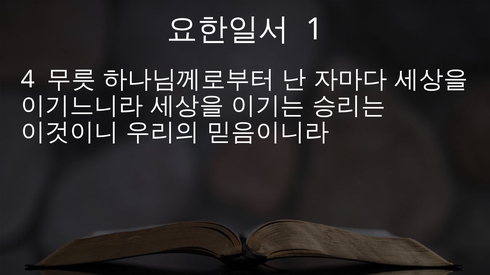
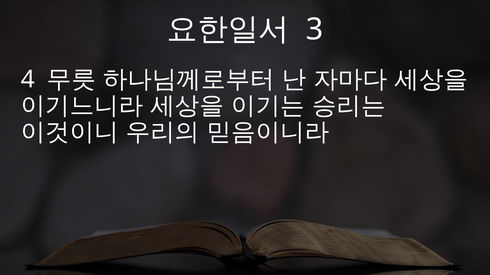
1: 1 -> 3
